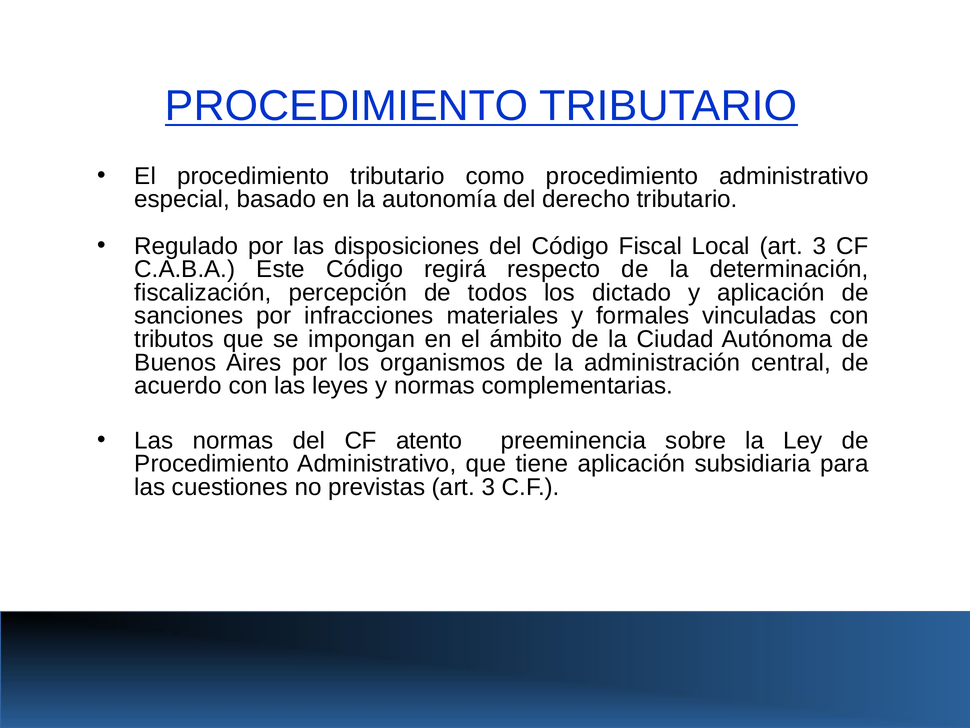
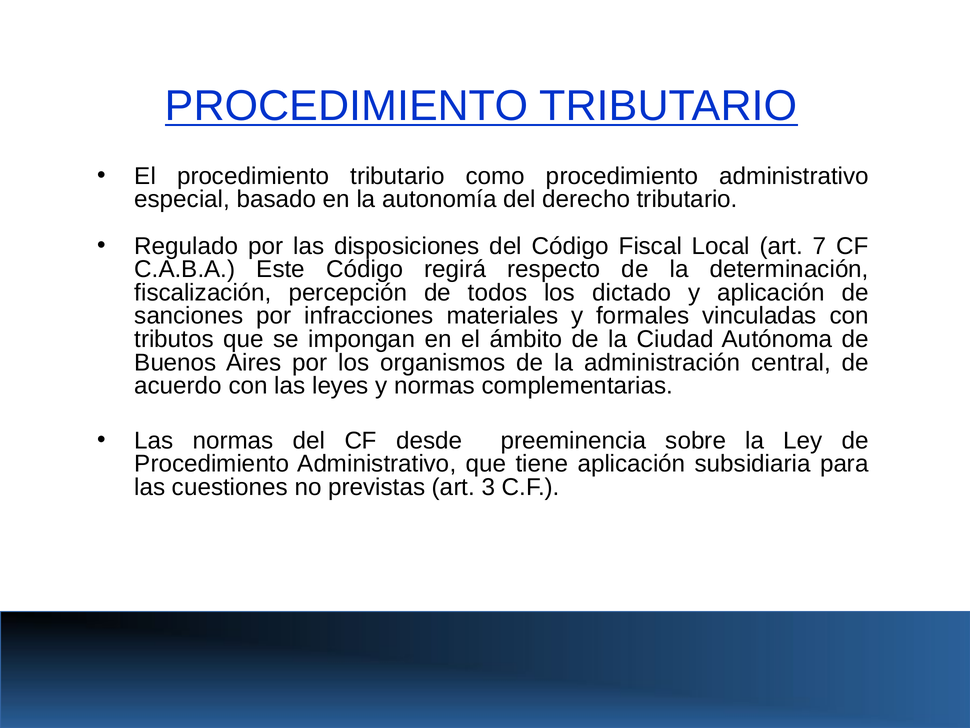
Local art 3: 3 -> 7
atento: atento -> desde
